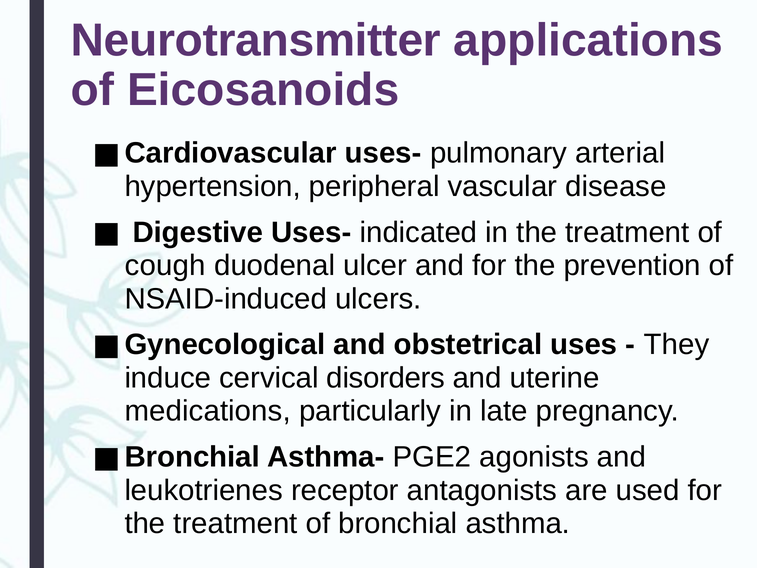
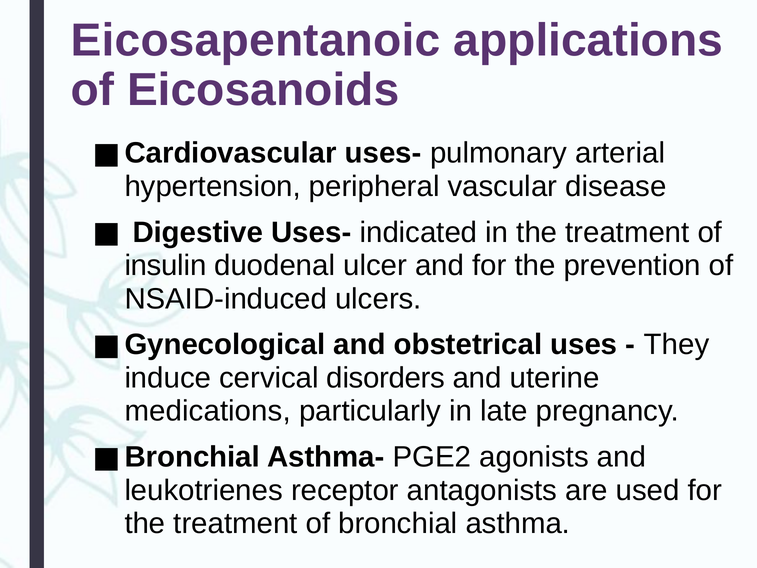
Neurotransmitter: Neurotransmitter -> Eicosapentanoic
cough: cough -> insulin
